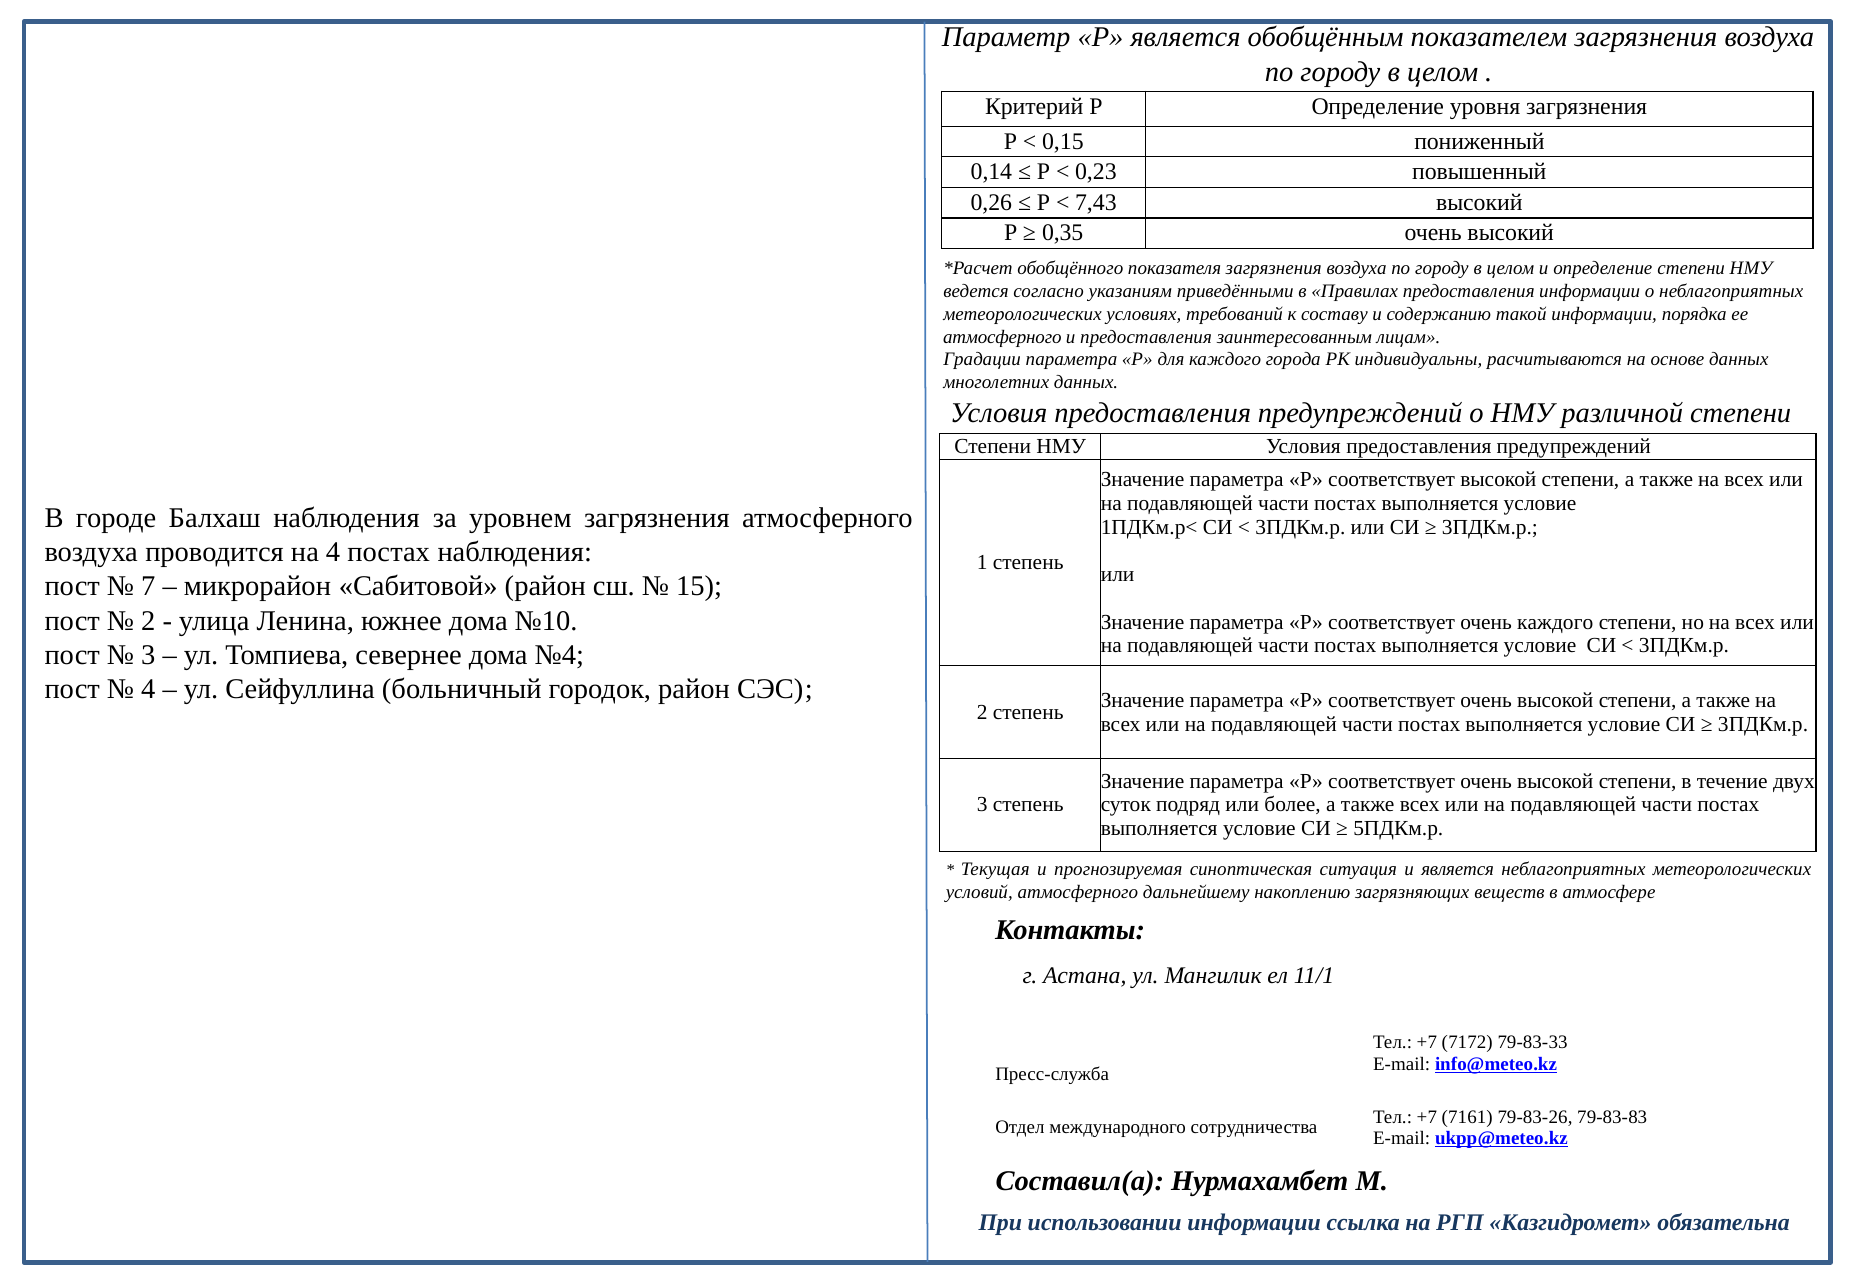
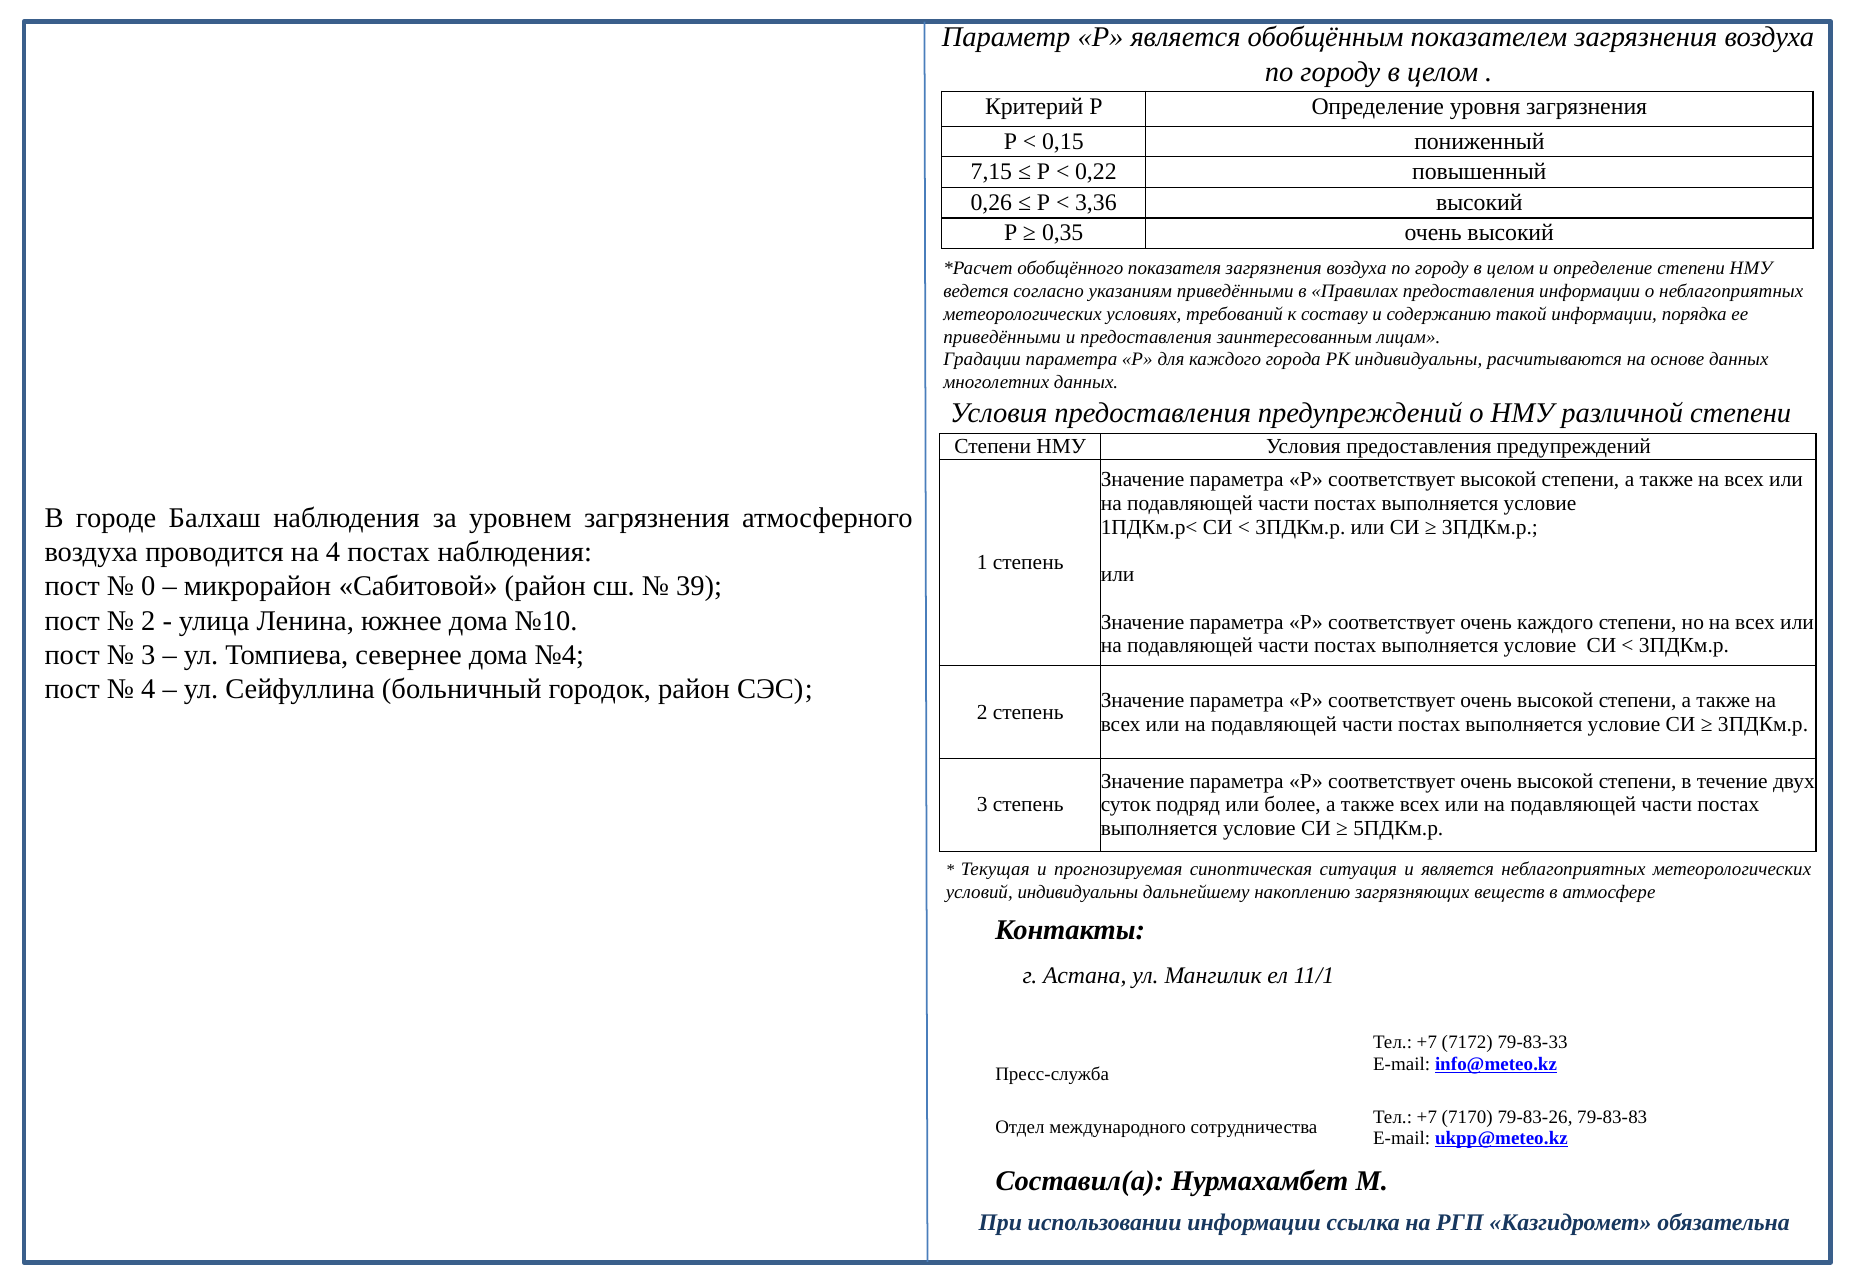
0,14: 0,14 -> 7,15
0,23: 0,23 -> 0,22
7,43: 7,43 -> 3,36
атмосферного at (1002, 337): атмосферного -> приведёнными
7: 7 -> 0
15: 15 -> 39
условий атмосферного: атмосферного -> индивидуальны
7161: 7161 -> 7170
